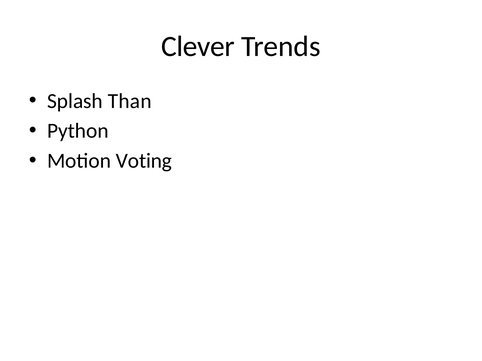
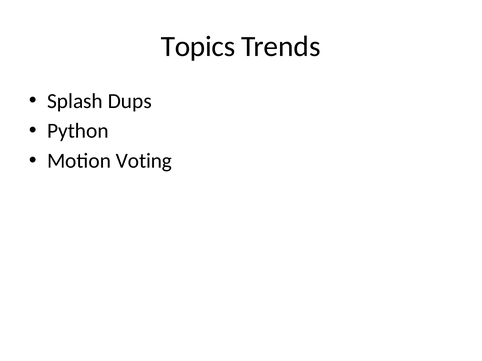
Clever: Clever -> Topics
Than: Than -> Dups
